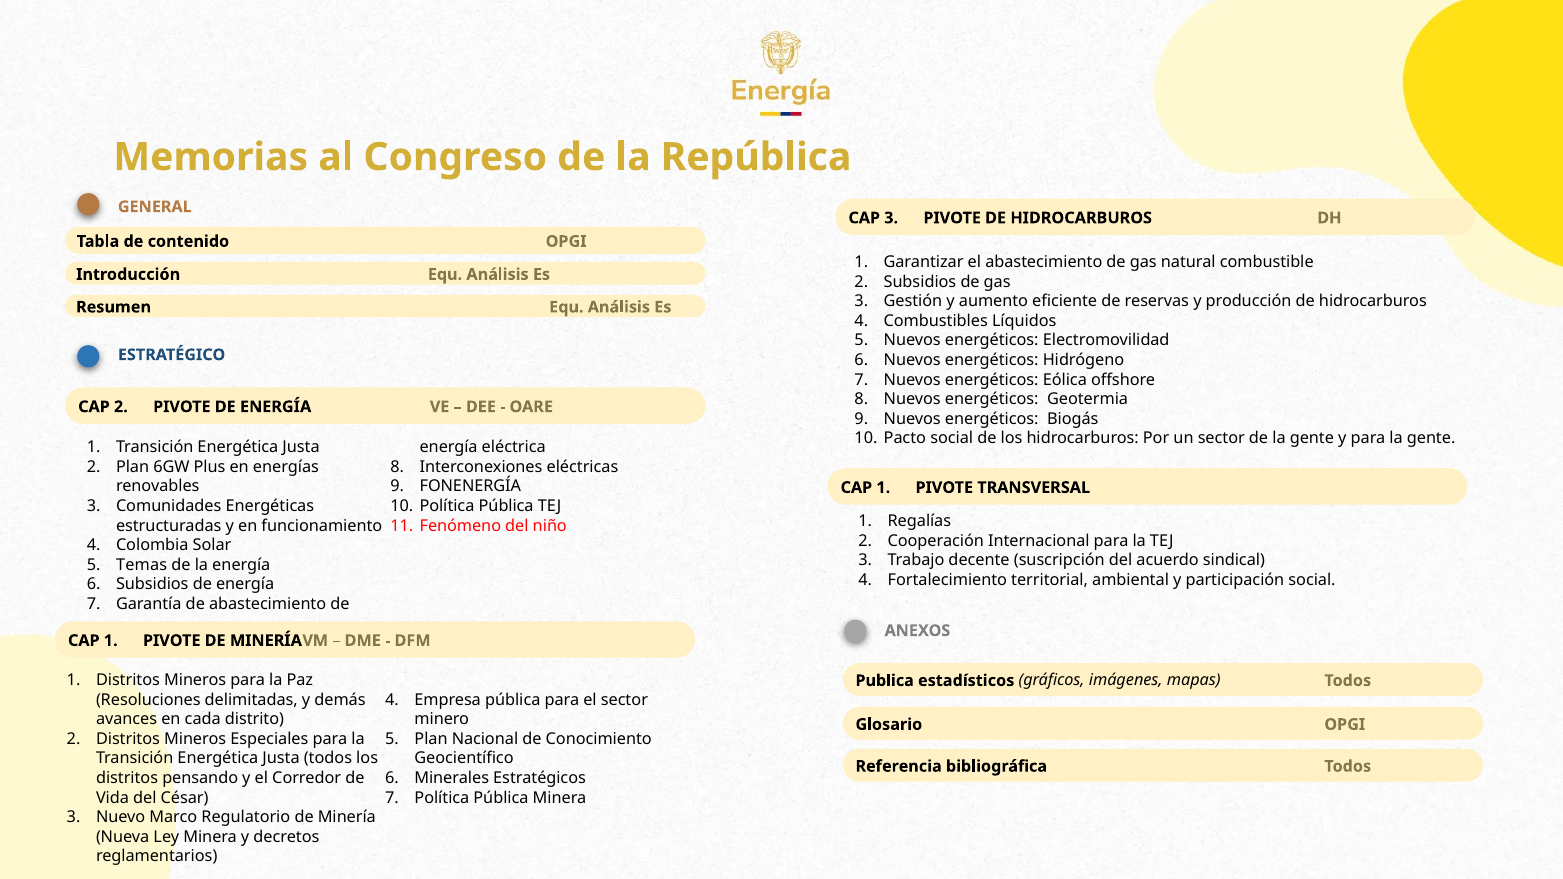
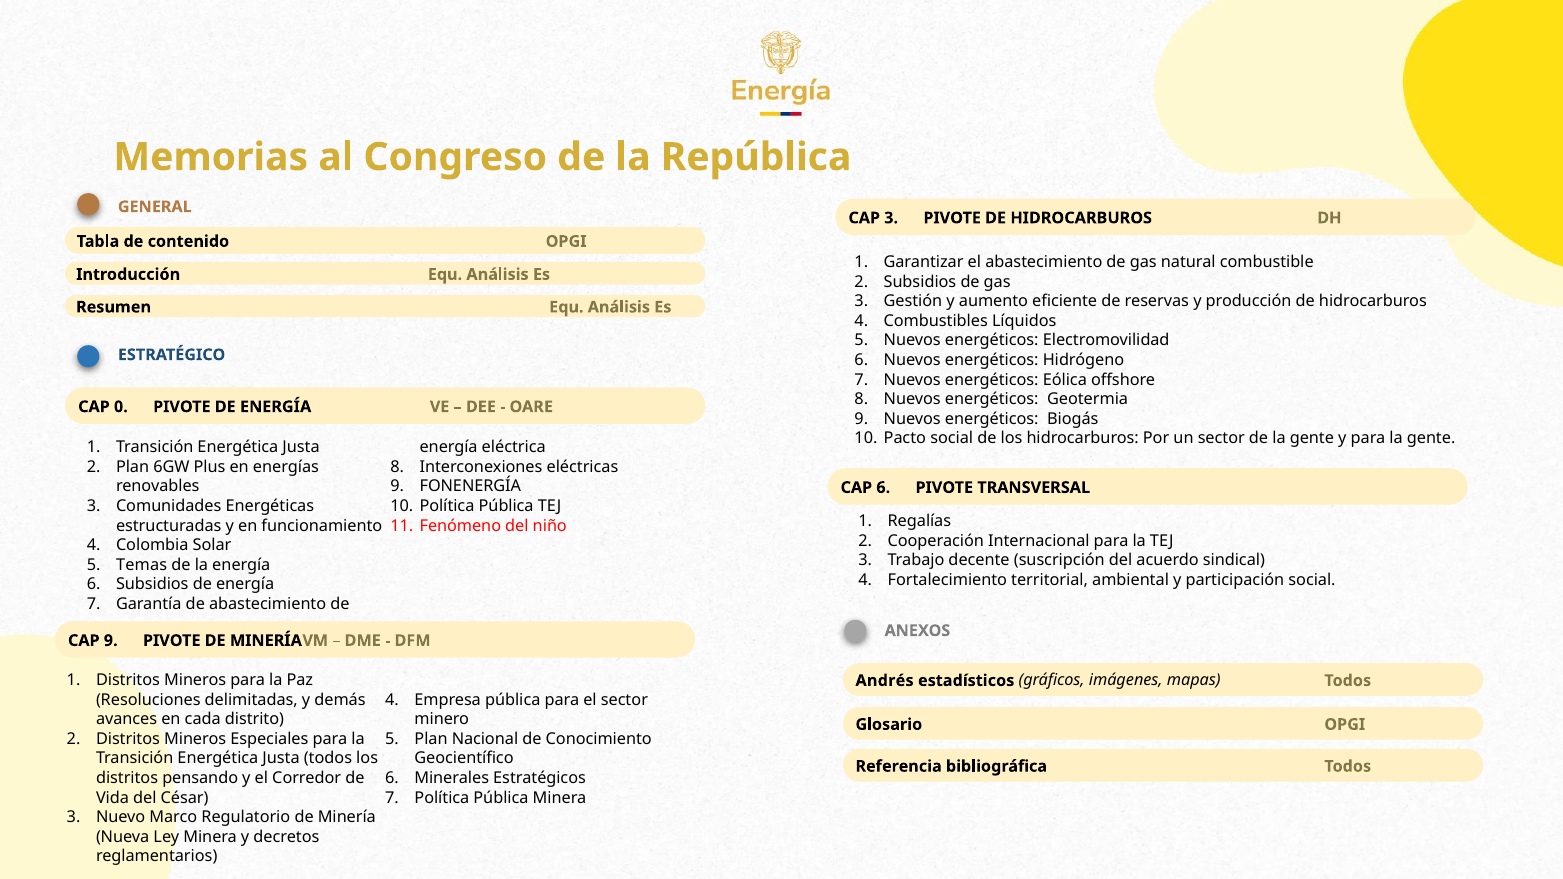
CAP 2: 2 -> 0
1 at (883, 488): 1 -> 6
1 at (111, 641): 1 -> 9
Publica: Publica -> Andrés
